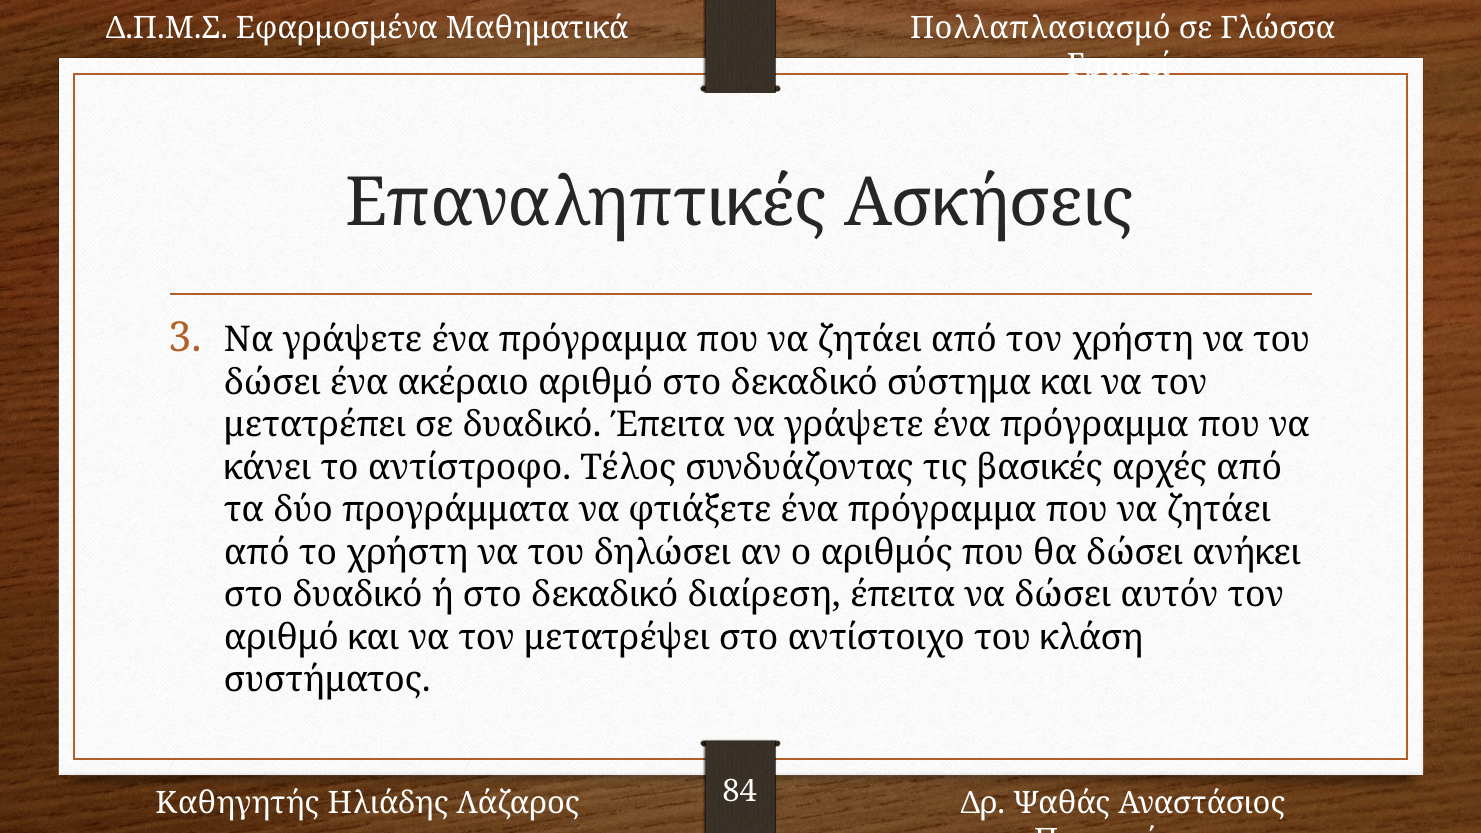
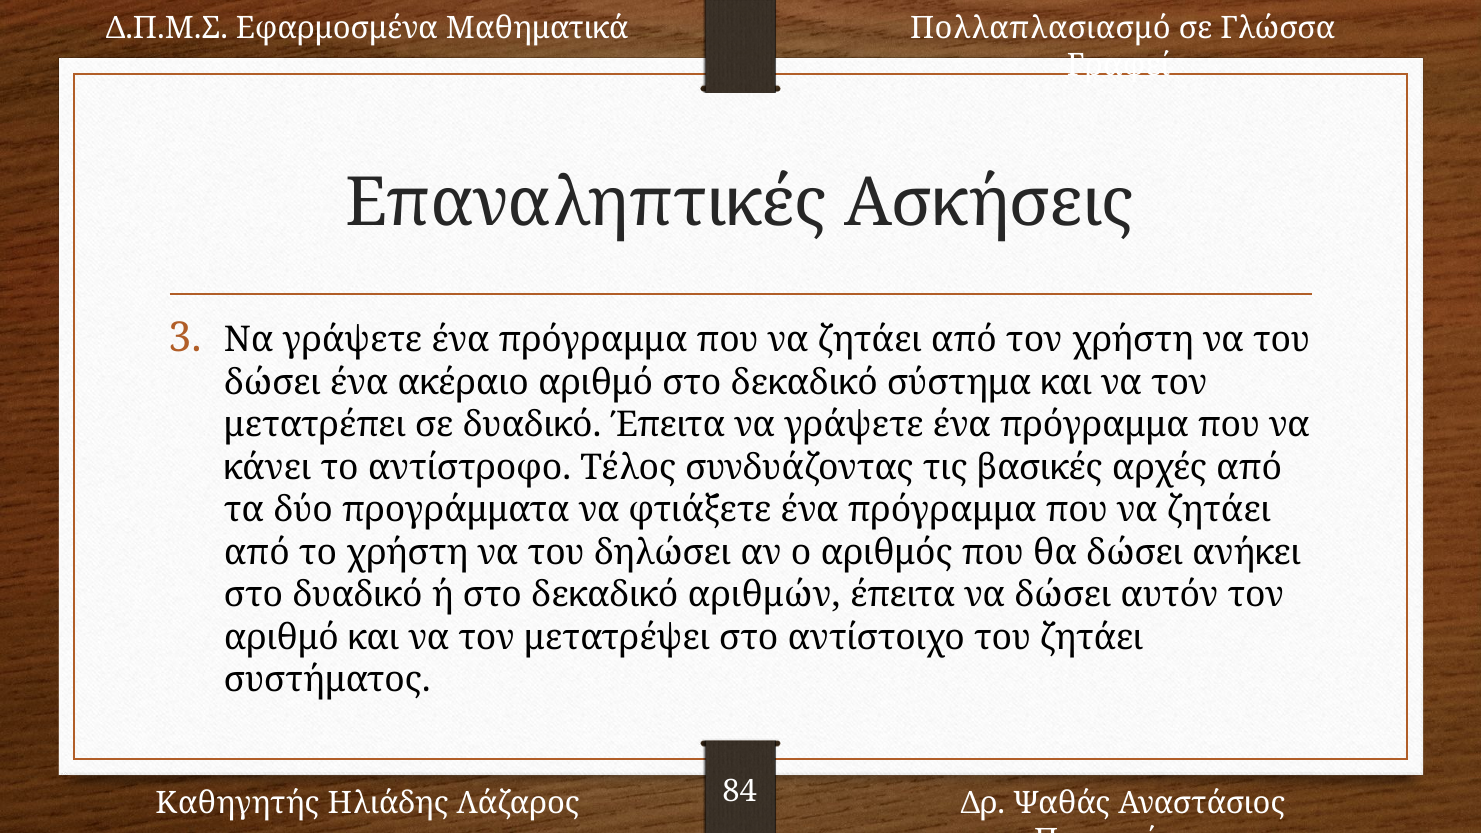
διαίρεση: διαίρεση -> αριθμών
του κλάση: κλάση -> ζητάει
